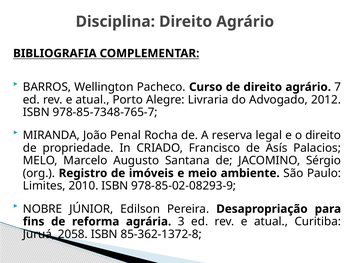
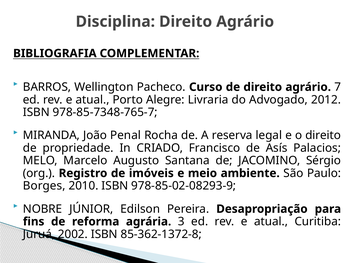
Limites: Limites -> Borges
2058: 2058 -> 2002
